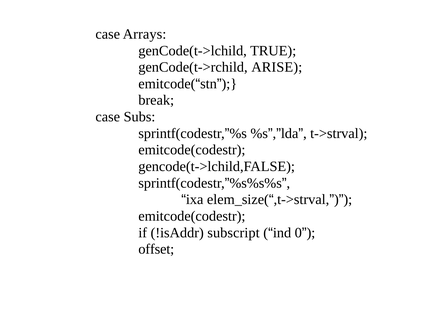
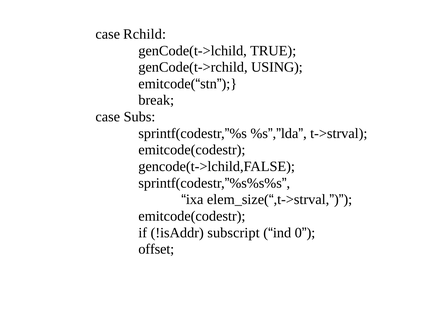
Arrays: Arrays -> Rchild
ARISE: ARISE -> USING
